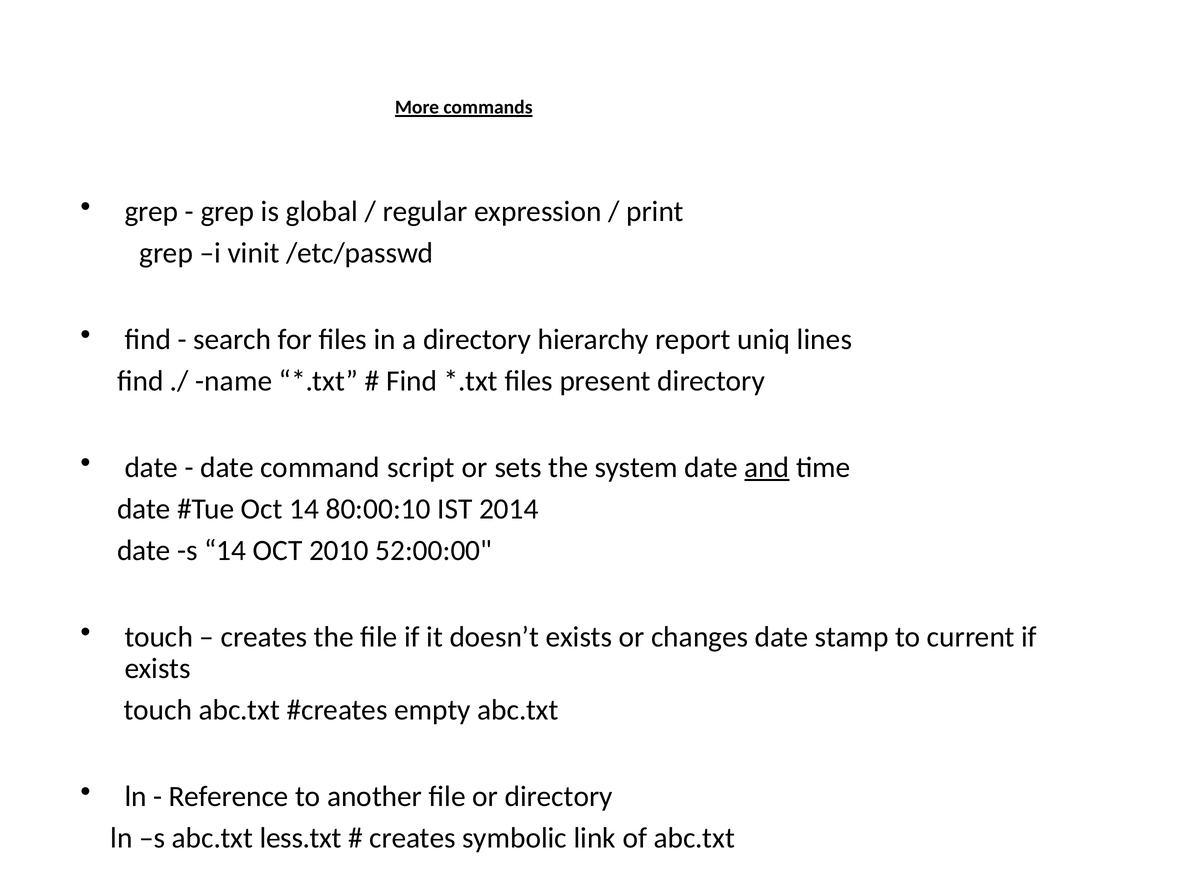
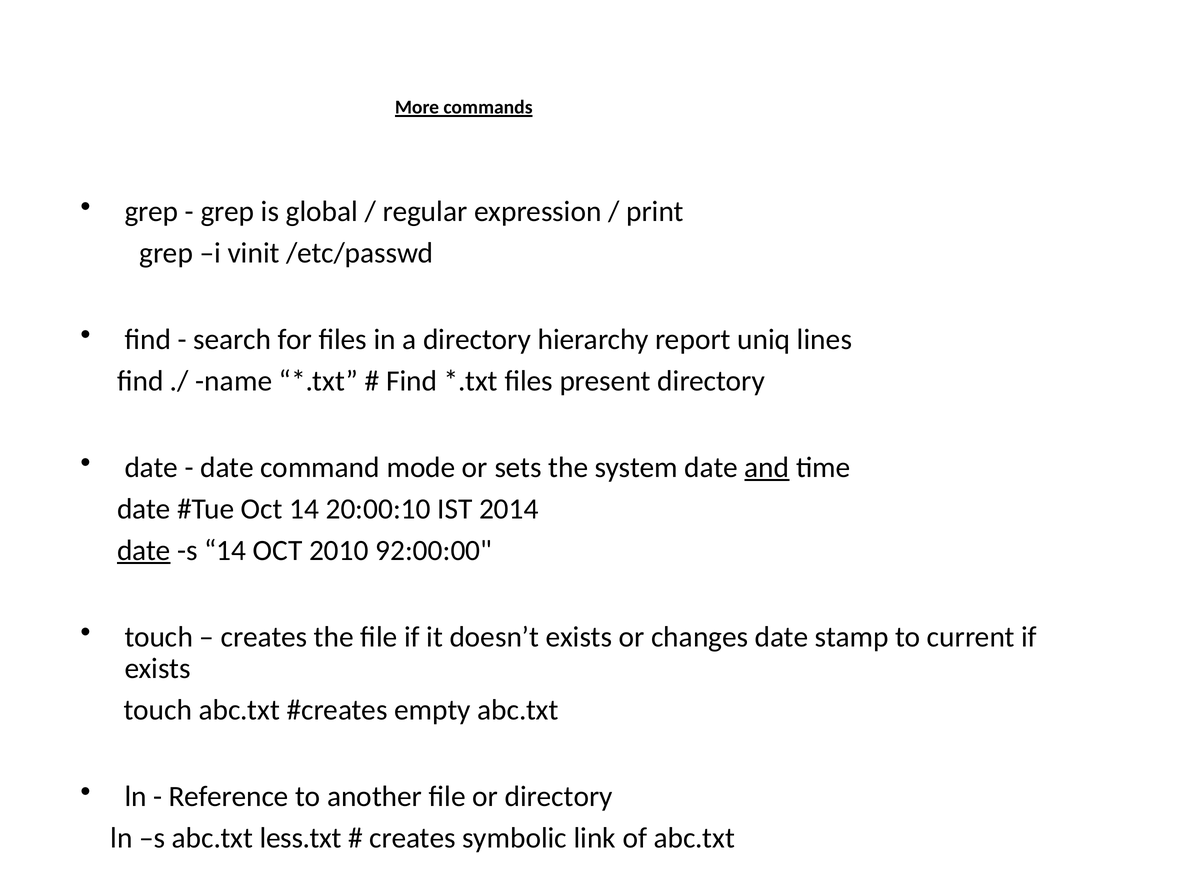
script: script -> mode
80:00:10: 80:00:10 -> 20:00:10
date at (144, 550) underline: none -> present
52:00:00: 52:00:00 -> 92:00:00
